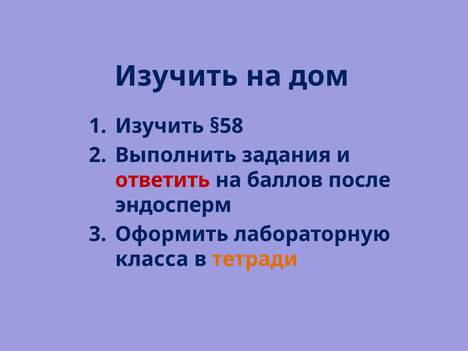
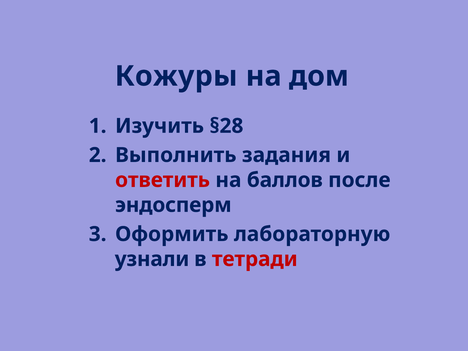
Изучить at (176, 76): Изучить -> Кожуры
§58: §58 -> §28
класса: класса -> узнали
тетради colour: orange -> red
